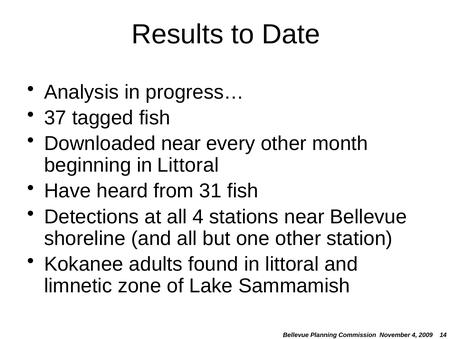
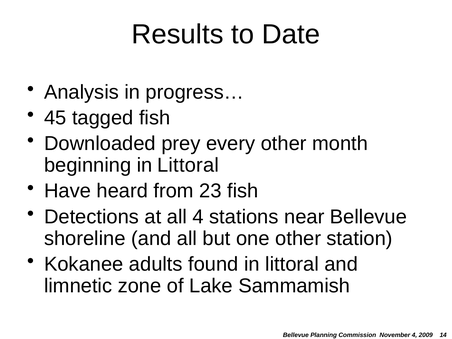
37: 37 -> 45
Downloaded near: near -> prey
31: 31 -> 23
